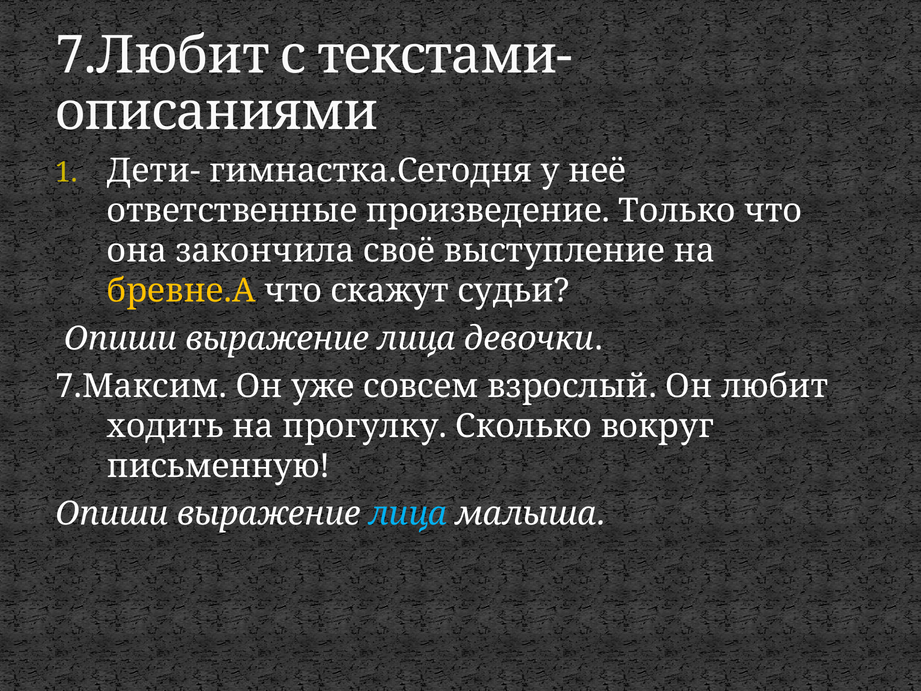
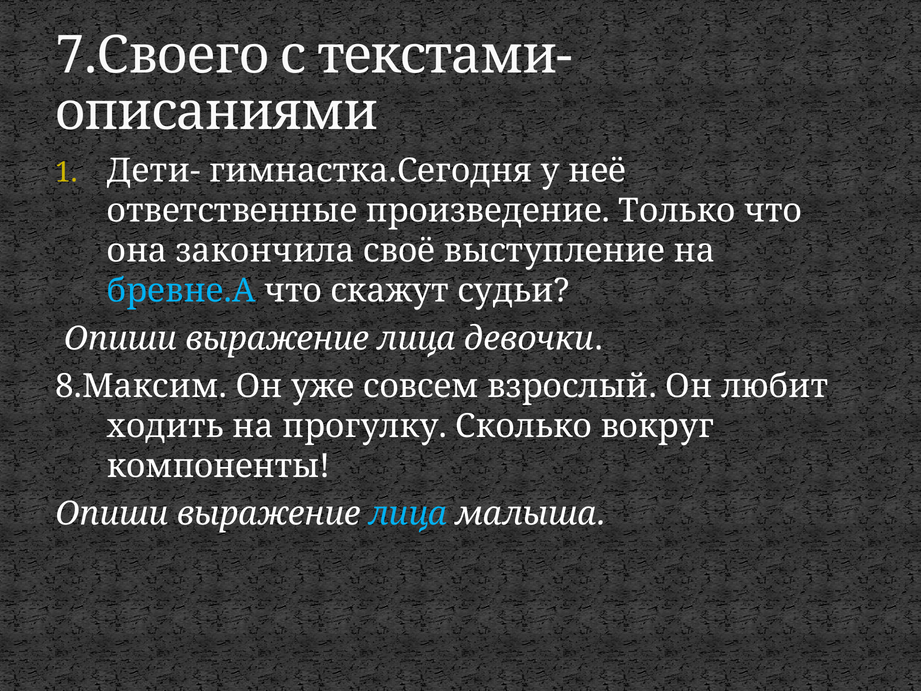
7.Любит: 7.Любит -> 7.Своего
бревне.А colour: yellow -> light blue
7.Максим: 7.Максим -> 8.Максим
письменную: письменную -> компоненты
